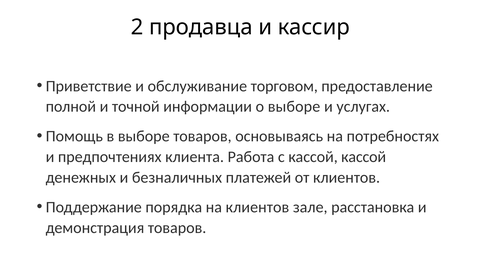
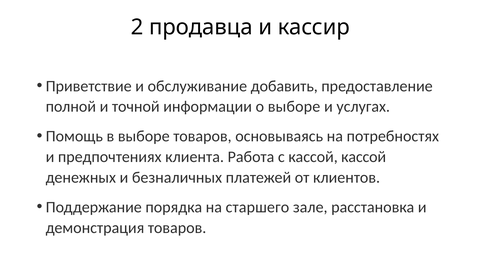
торговом: торговом -> добавить
на клиентов: клиентов -> старшего
